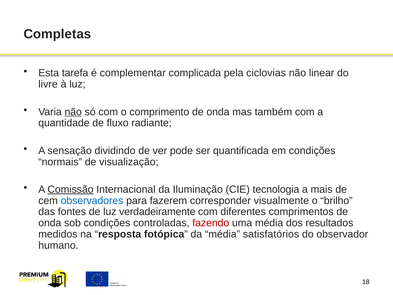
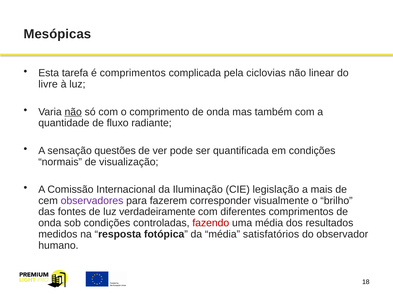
Completas: Completas -> Mesópicas
é complementar: complementar -> comprimentos
dividindo: dividindo -> questões
Comissão underline: present -> none
tecnologia: tecnologia -> legislação
observadores colour: blue -> purple
